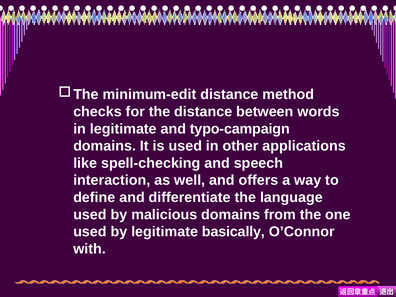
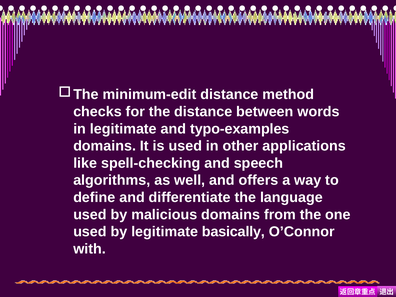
typo-campaign: typo-campaign -> typo-examples
interaction: interaction -> algorithms
